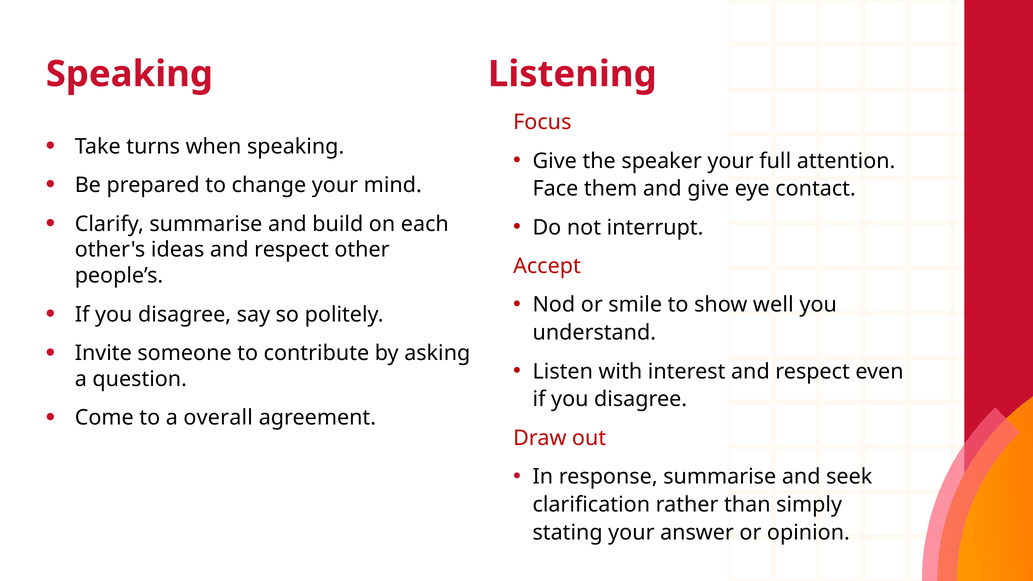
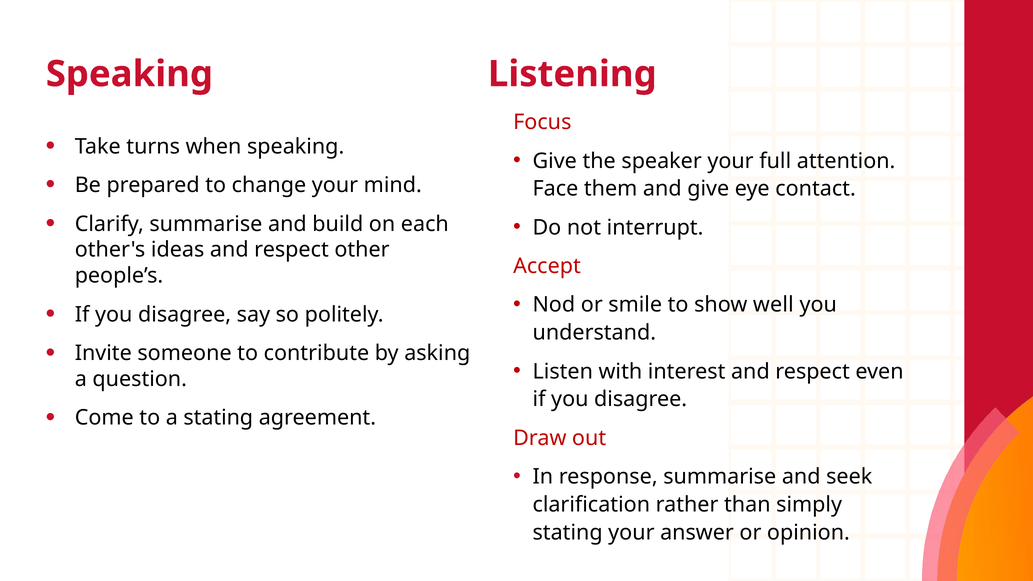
a overall: overall -> stating
